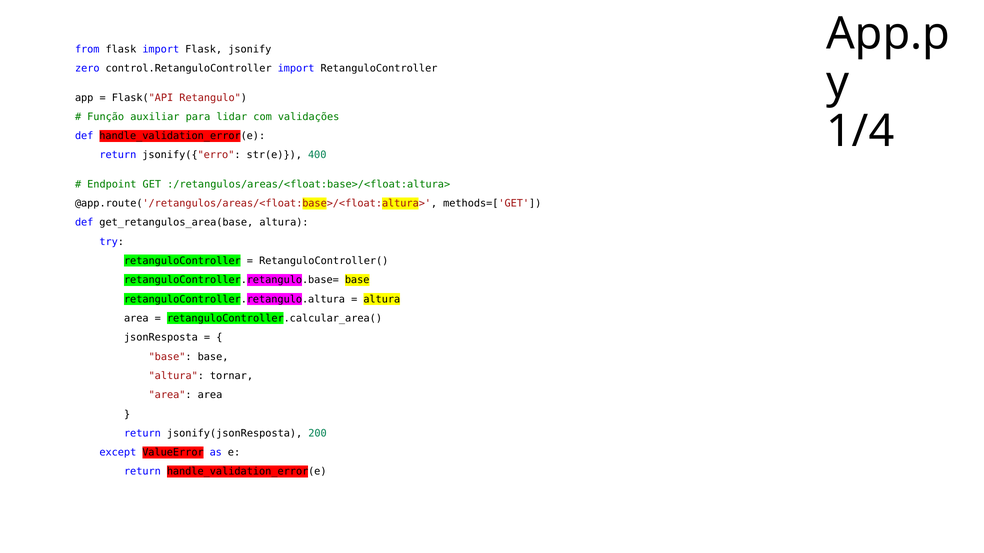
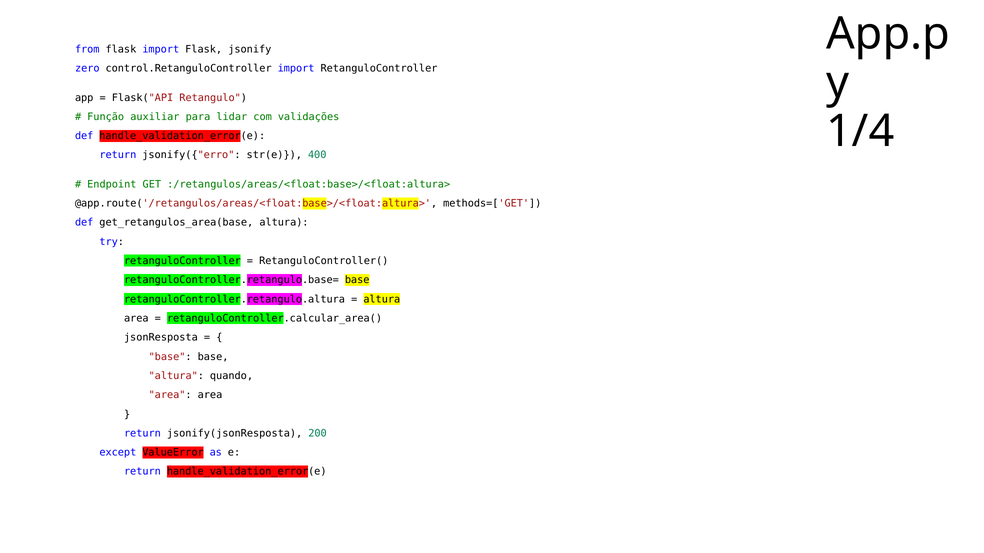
tornar: tornar -> quando
